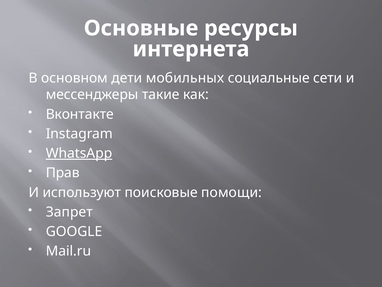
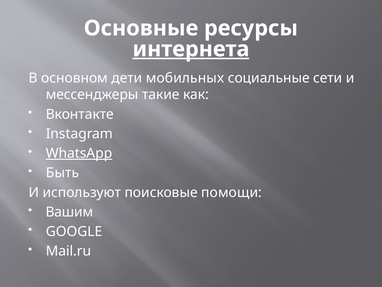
интернета underline: none -> present
Прав: Прав -> Быть
Запрет: Запрет -> Вашим
